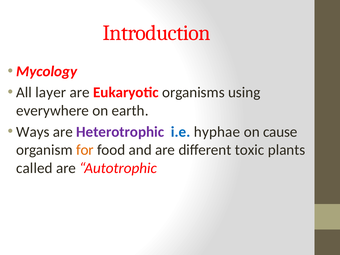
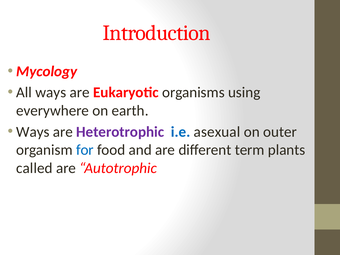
All layer: layer -> ways
hyphae: hyphae -> asexual
cause: cause -> outer
for colour: orange -> blue
toxic: toxic -> term
